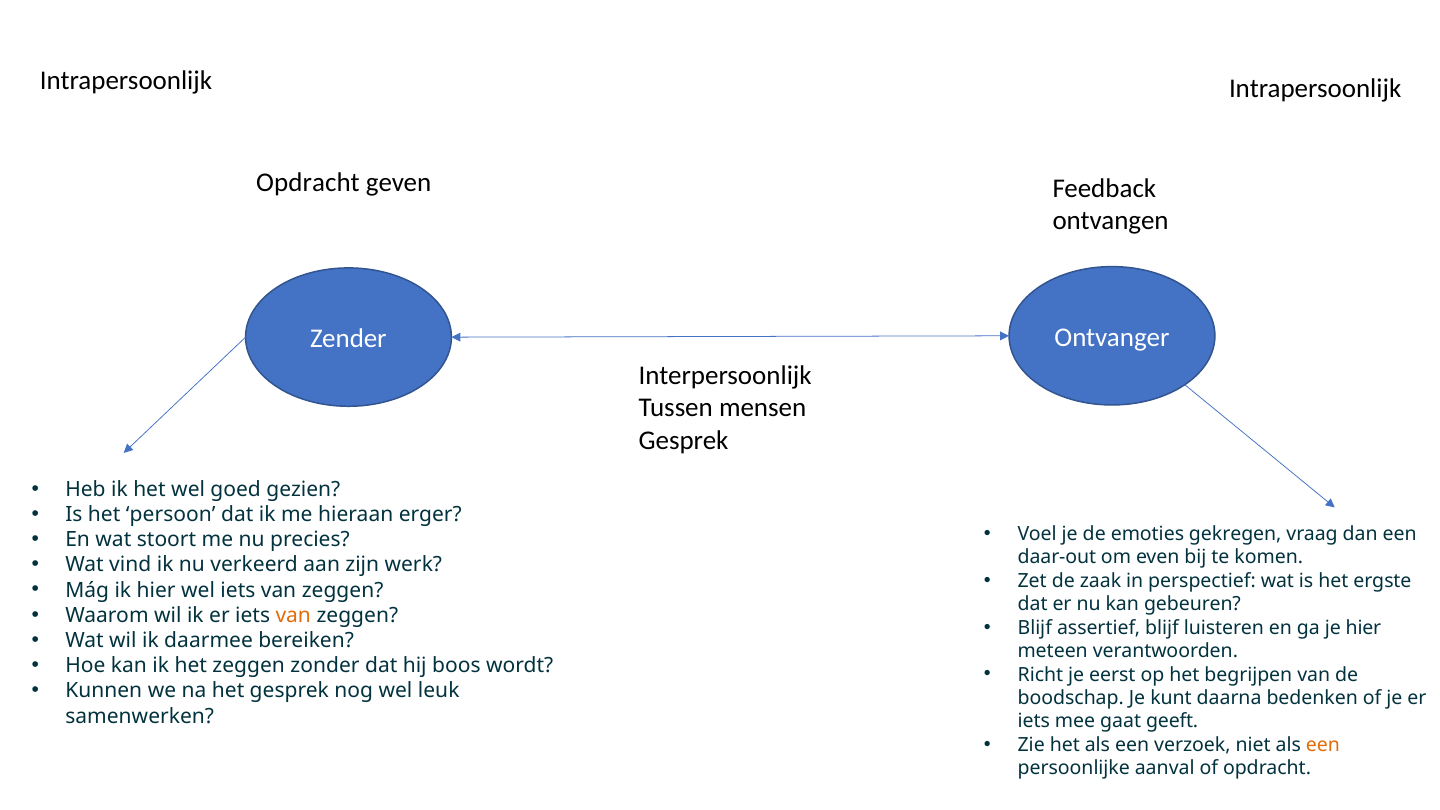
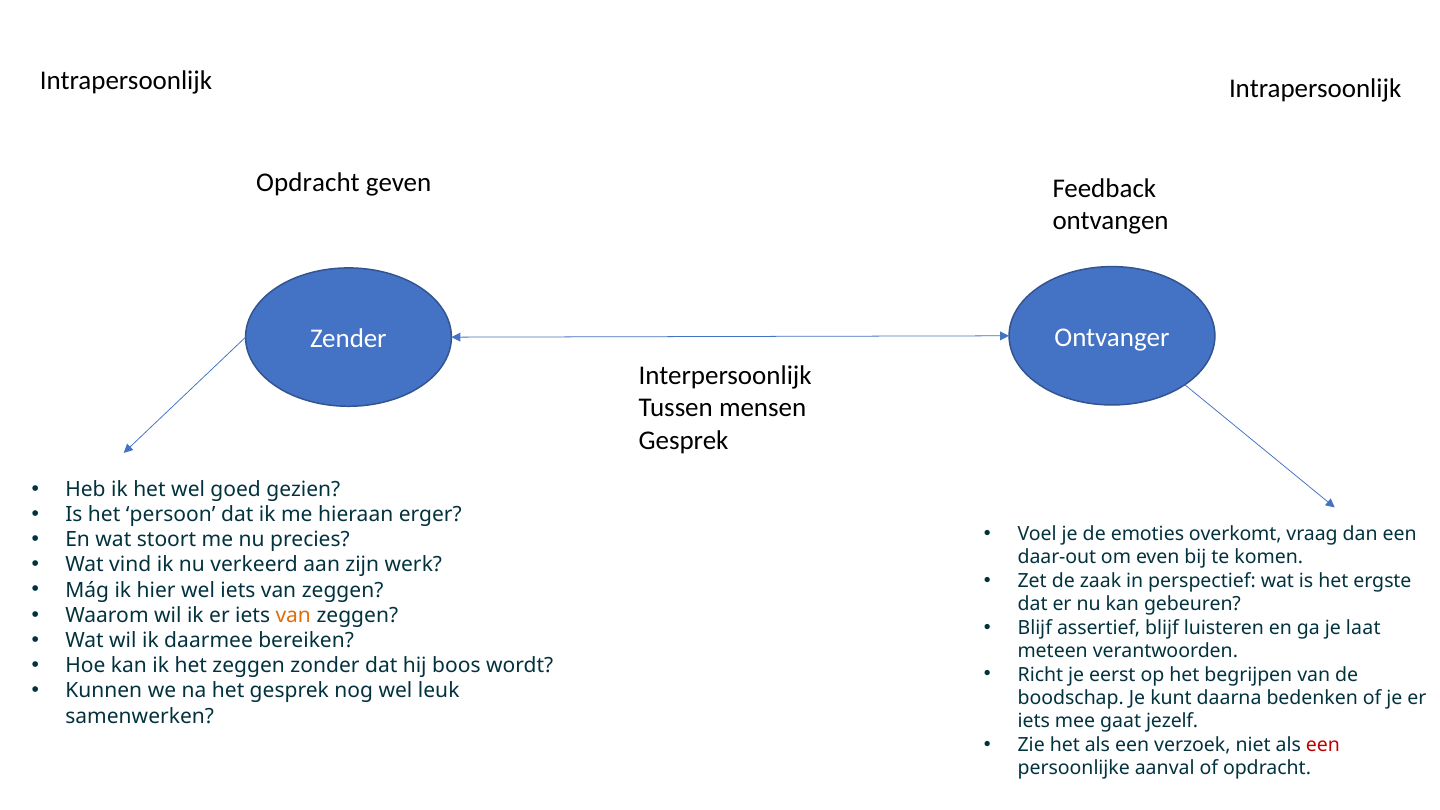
gekregen: gekregen -> overkomt
je hier: hier -> laat
geeft: geeft -> jezelf
een at (1323, 745) colour: orange -> red
